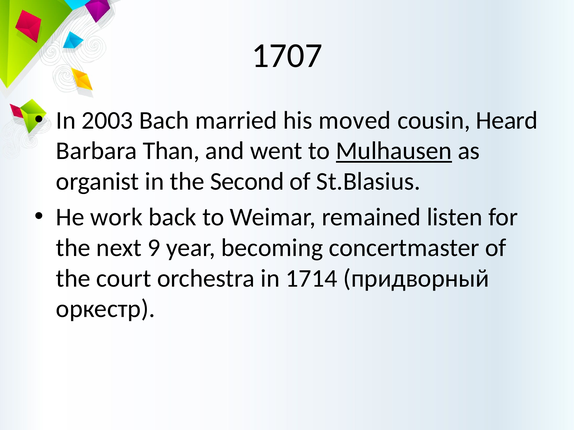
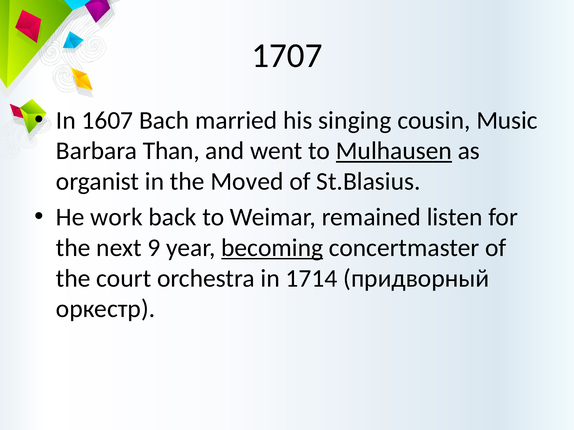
2003: 2003 -> 1607
moved: moved -> singing
Heard: Heard -> Music
Second: Second -> Moved
becoming underline: none -> present
